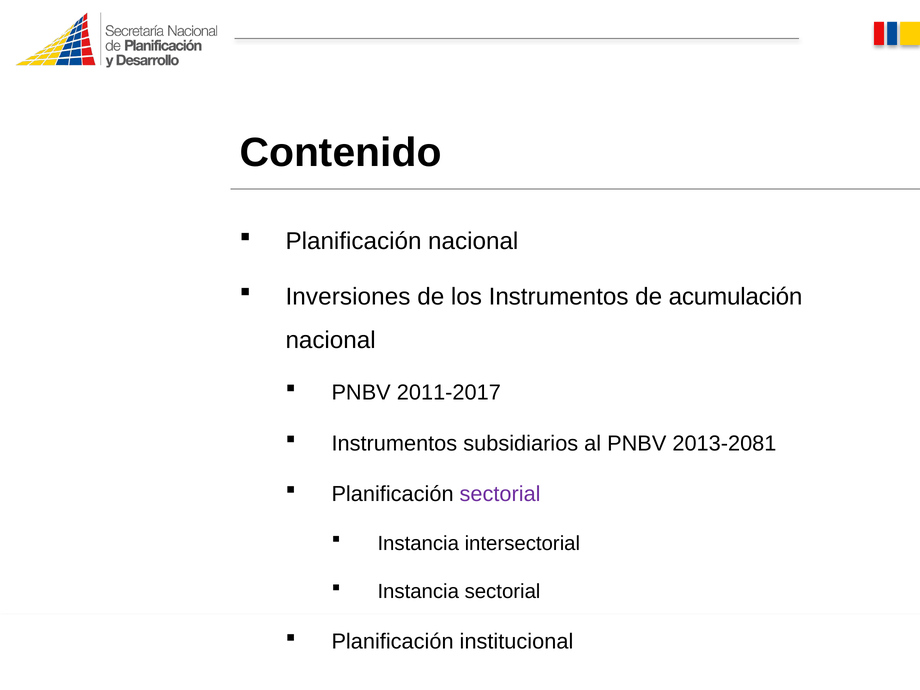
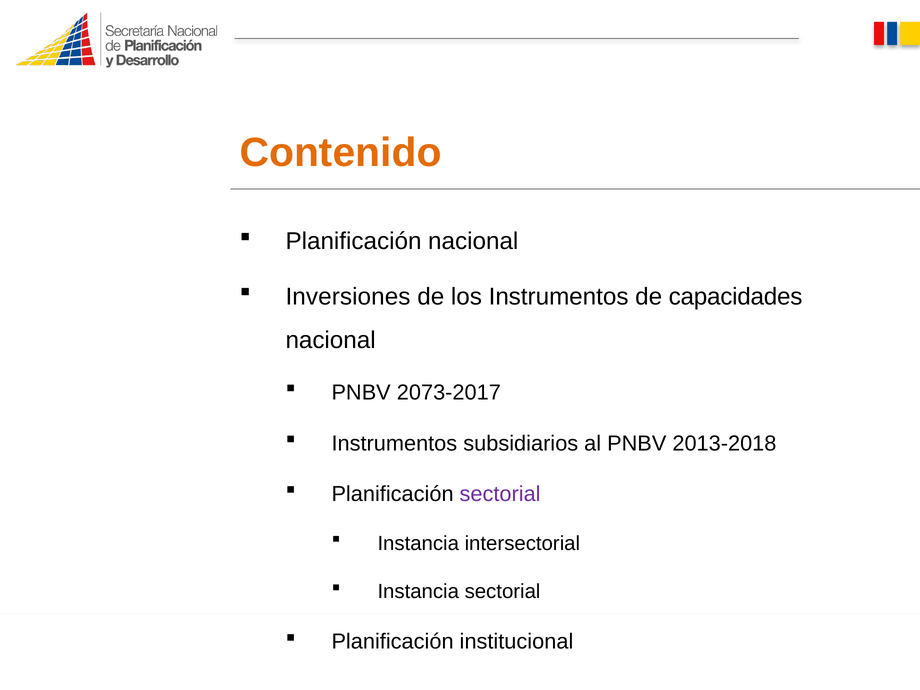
Contenido colour: black -> orange
acumulación: acumulación -> capacidades
2011-2017: 2011-2017 -> 2073-2017
2013-2081: 2013-2081 -> 2013-2018
